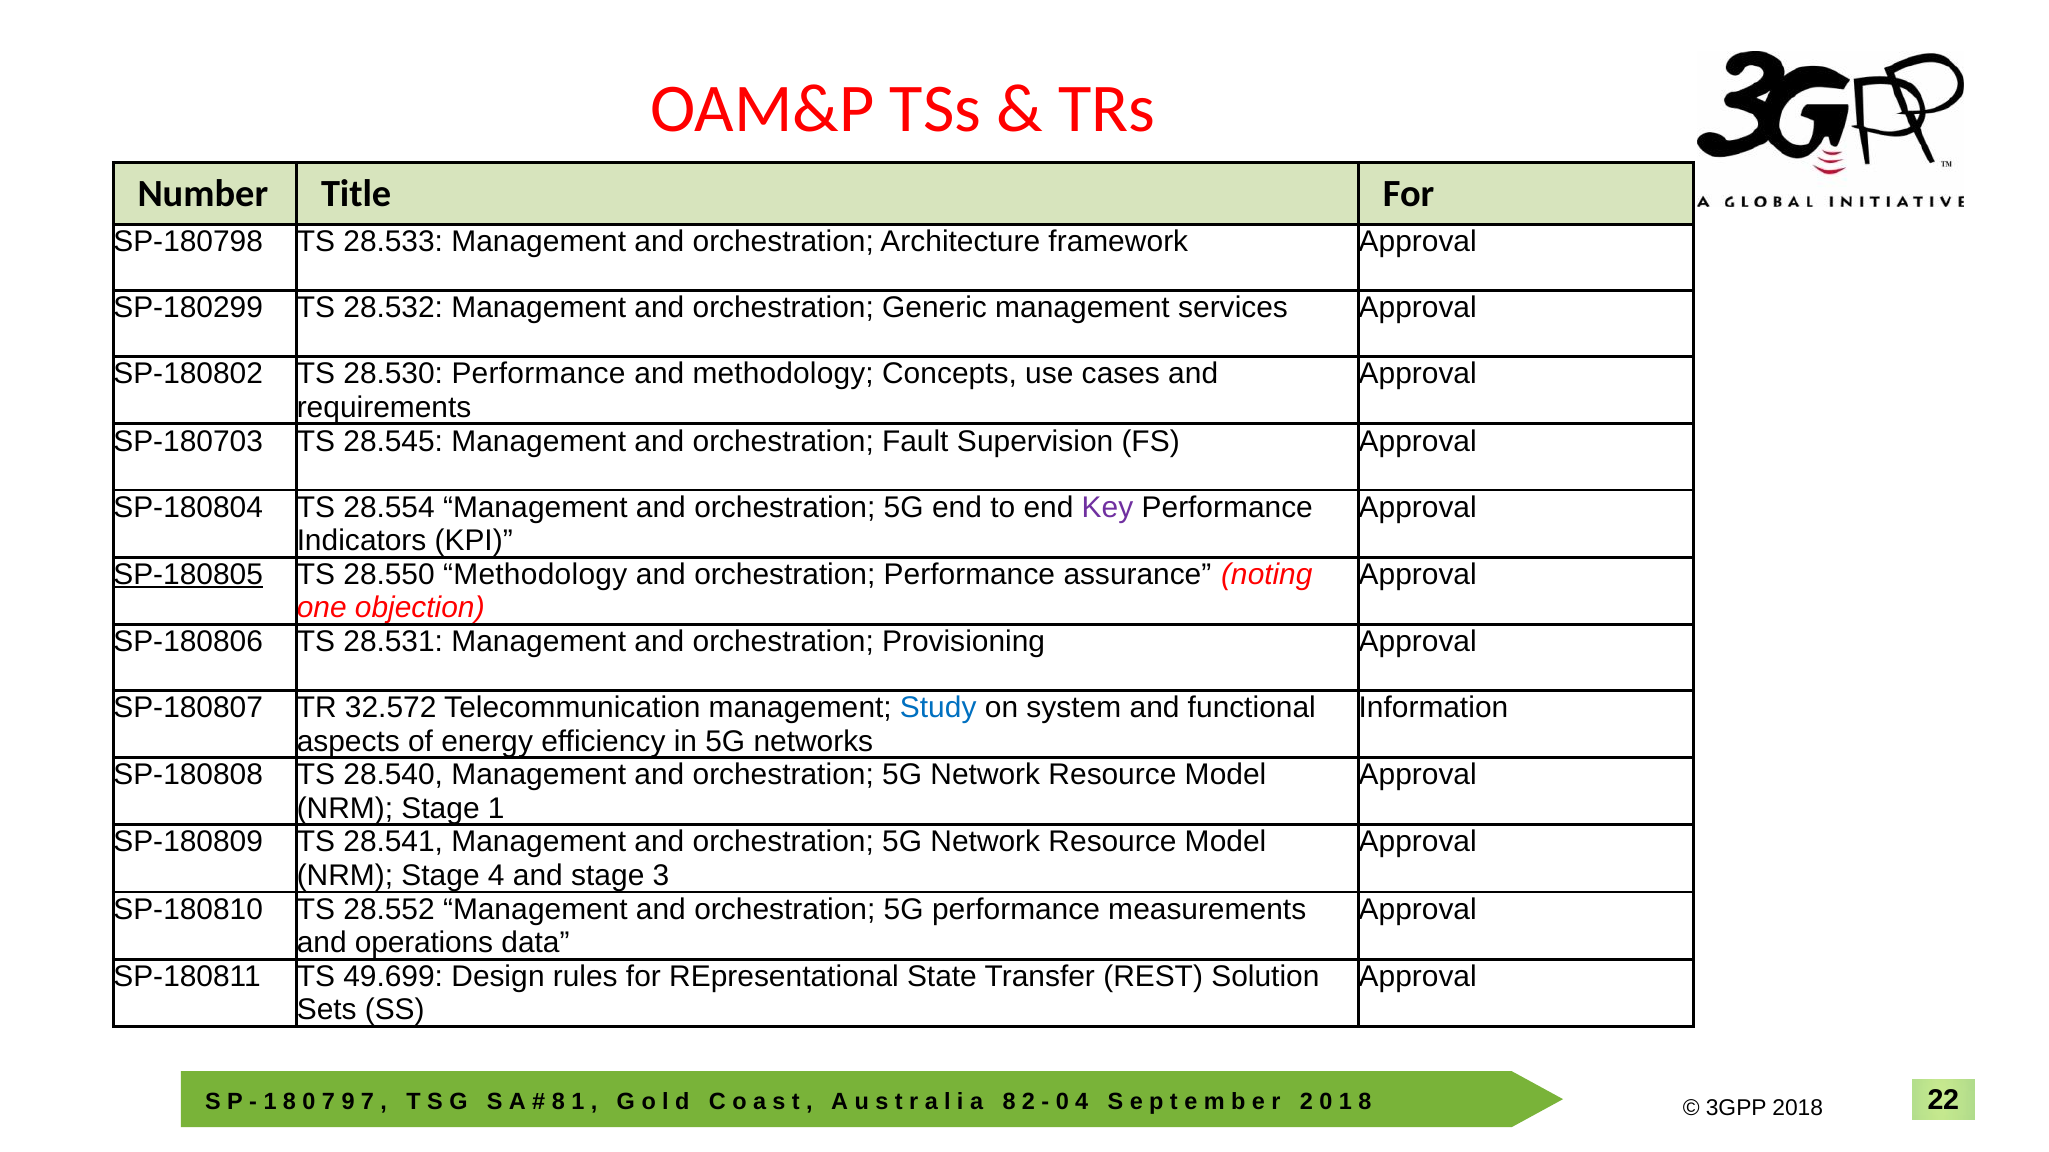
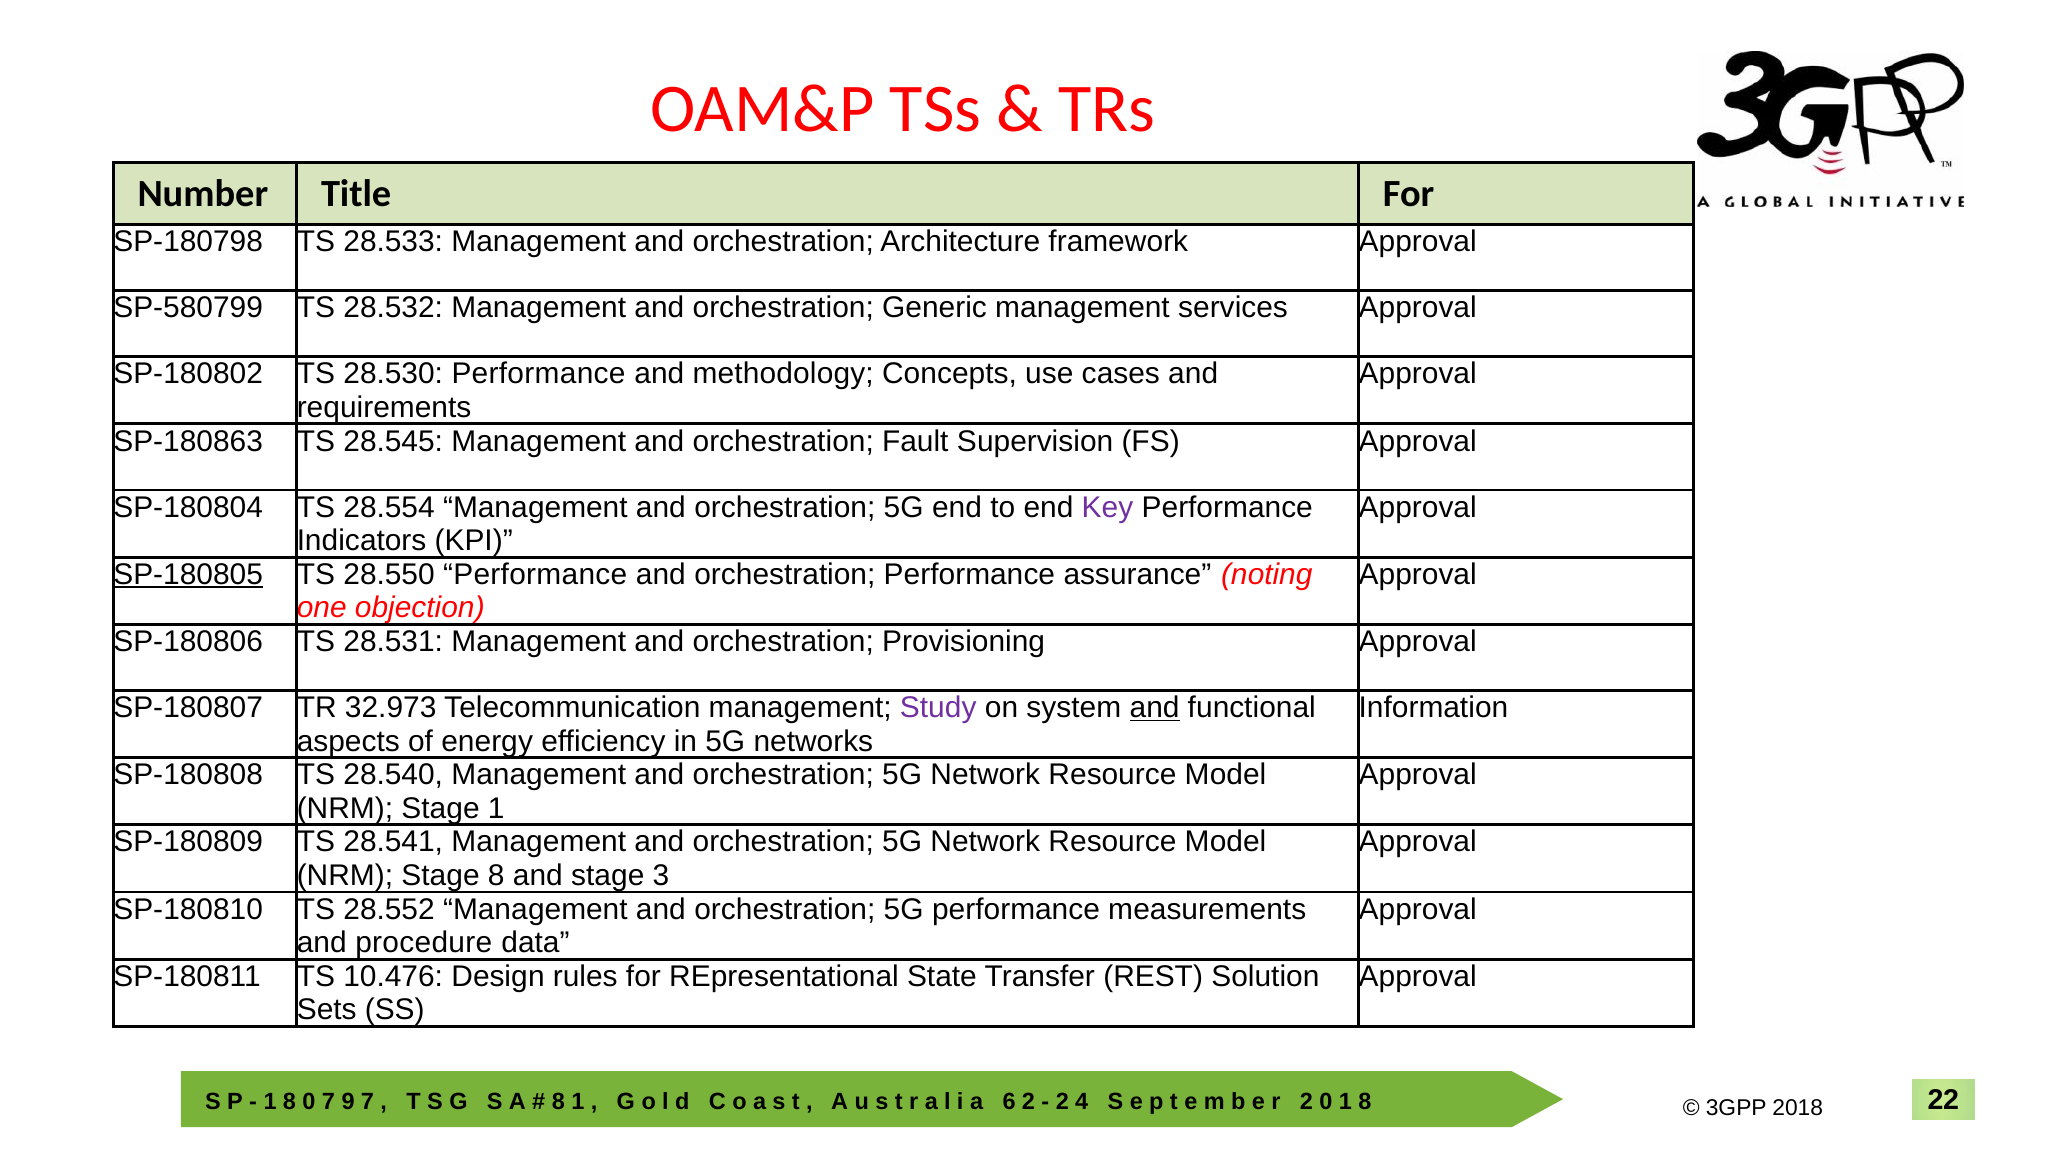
SP-180299: SP-180299 -> SP-580799
SP-180703: SP-180703 -> SP-180863
28.550 Methodology: Methodology -> Performance
32.572: 32.572 -> 32.973
Study colour: blue -> purple
and at (1155, 708) underline: none -> present
Stage 4: 4 -> 8
operations: operations -> procedure
49.699: 49.699 -> 10.476
8 at (1009, 1103): 8 -> 6
0 at (1062, 1103): 0 -> 2
